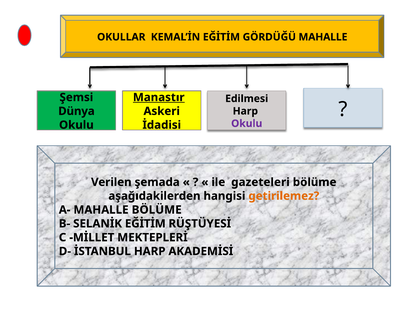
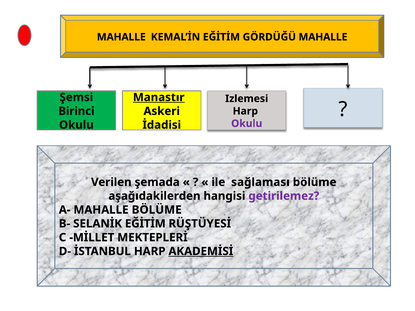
OKULLAR at (121, 37): OKULLAR -> MAHALLE
Edilmesi: Edilmesi -> Izlemesi
Dünya: Dünya -> Birinci
gazeteleri: gazeteleri -> sağlaması
getirilemez colour: orange -> purple
AKADEMİSİ underline: none -> present
